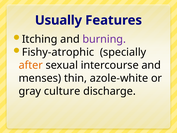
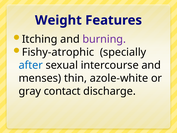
Usually: Usually -> Weight
after colour: orange -> blue
culture: culture -> contact
